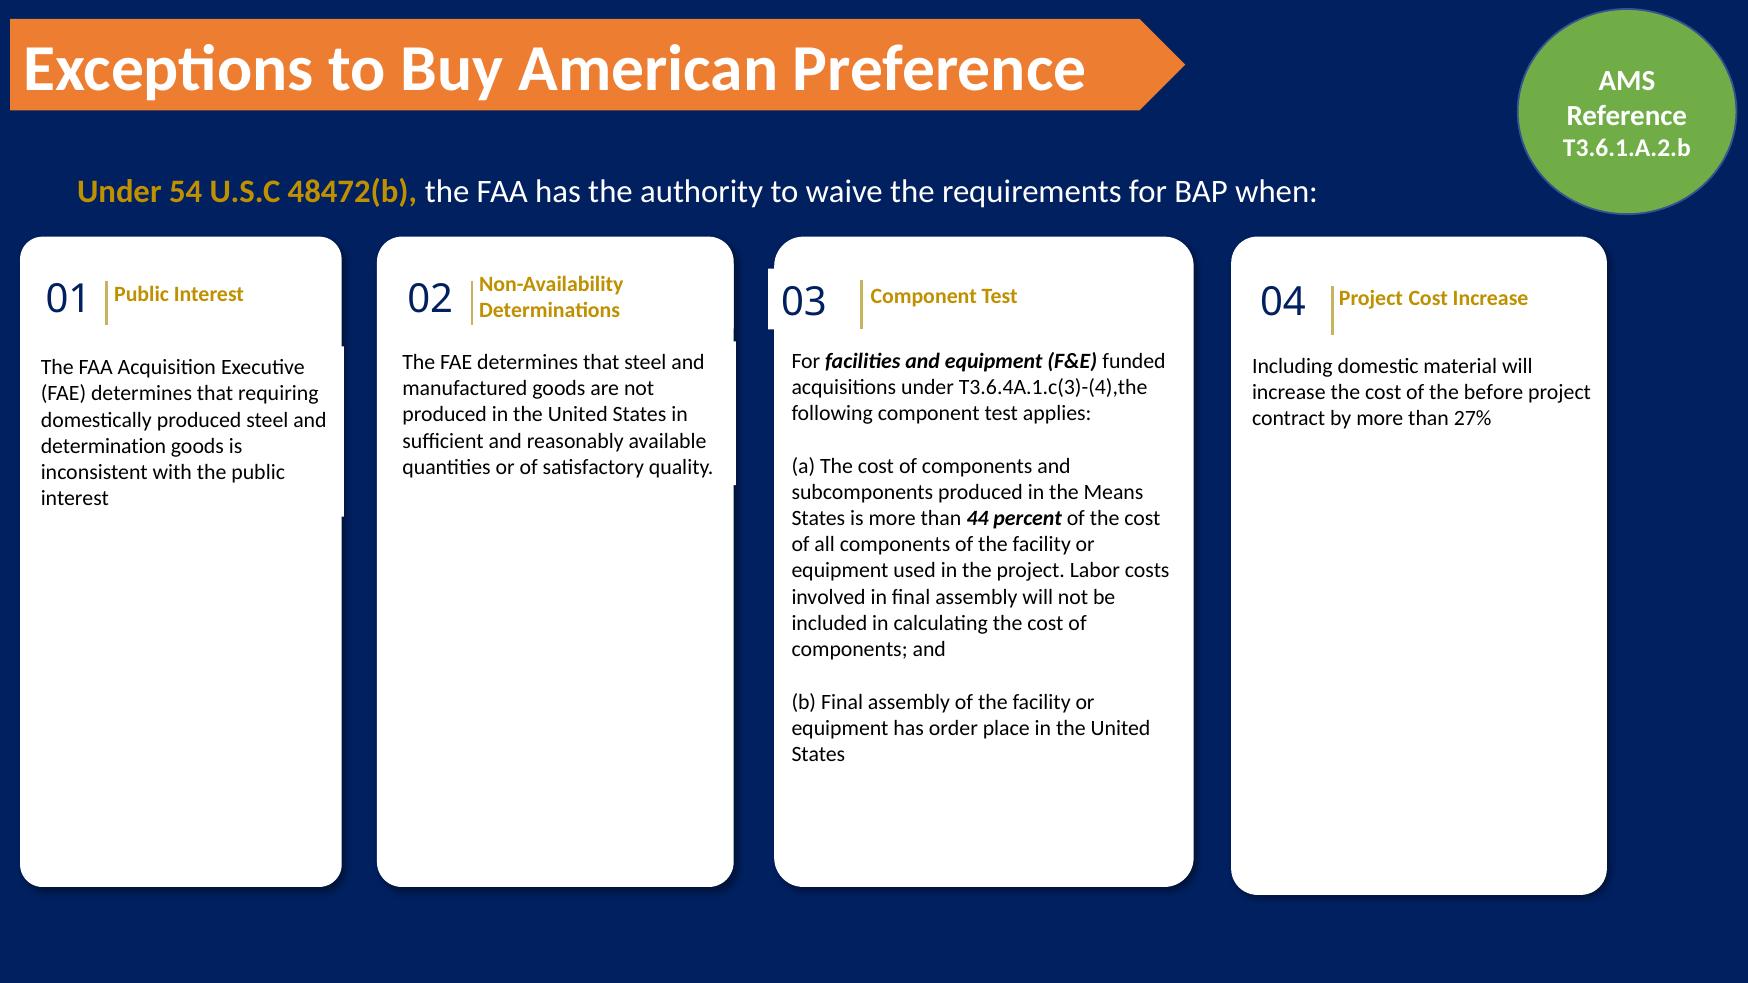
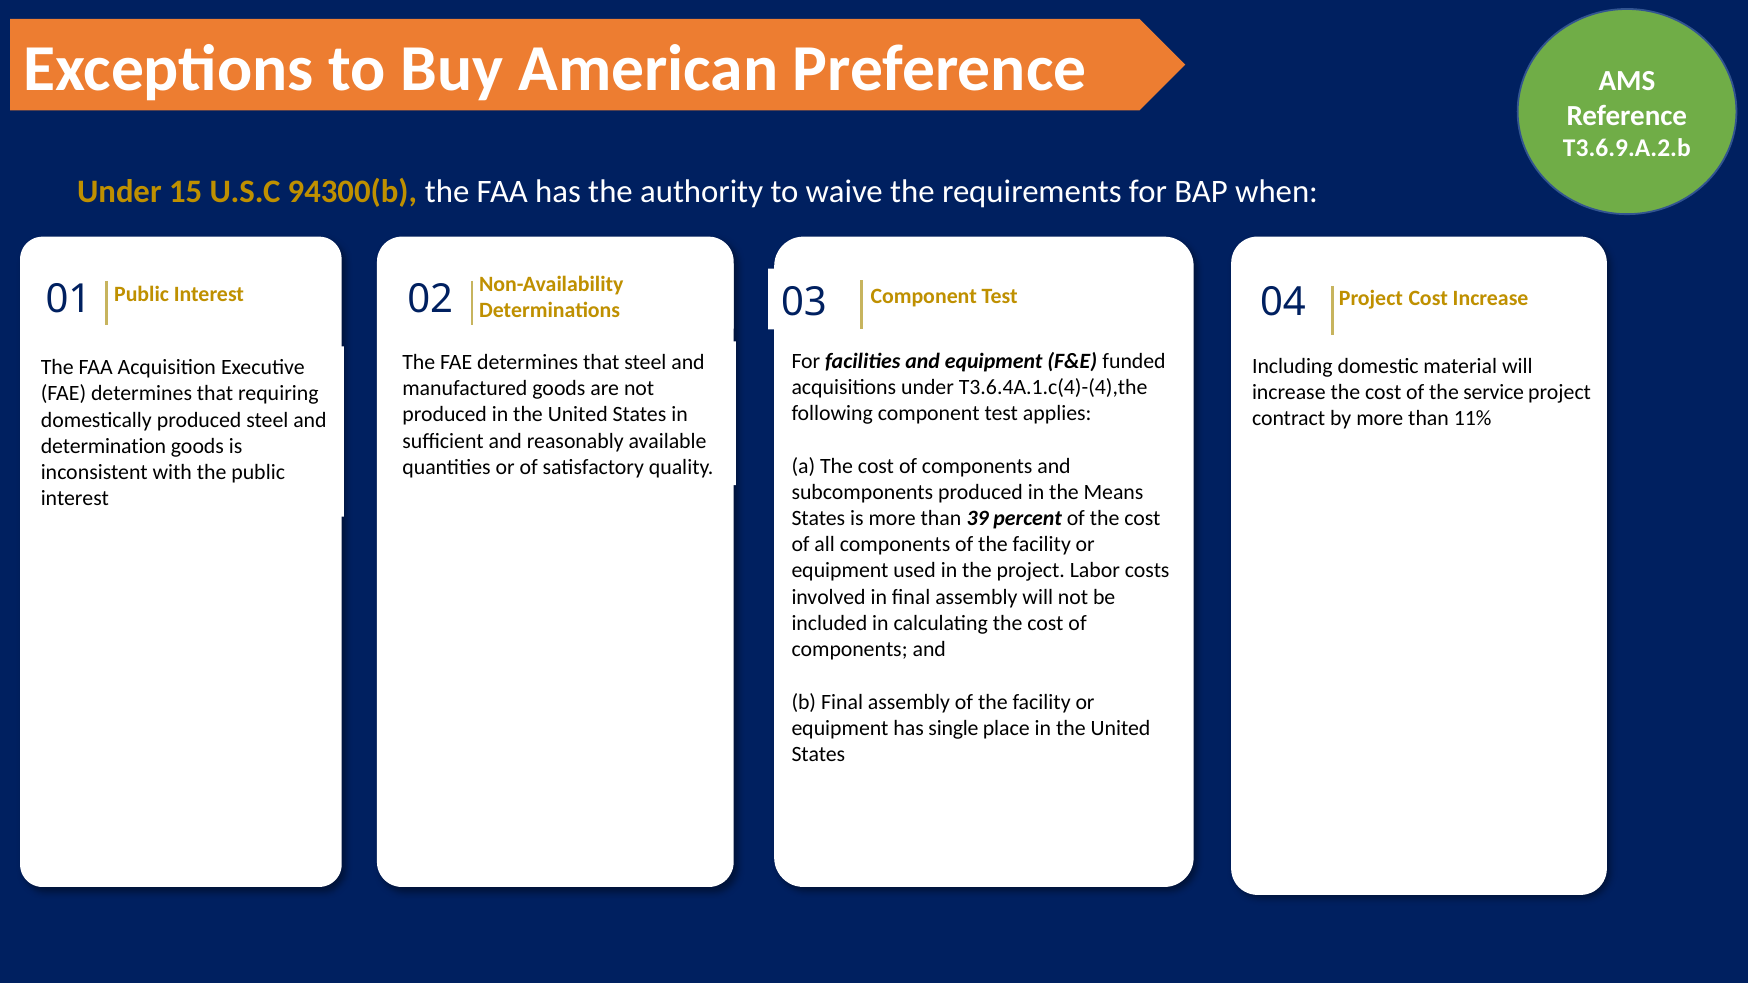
T3.6.1.A.2.b: T3.6.1.A.2.b -> T3.6.9.A.2.b
54: 54 -> 15
48472(b: 48472(b -> 94300(b
T3.6.4A.1.c(3)-(4),the: T3.6.4A.1.c(3)-(4),the -> T3.6.4A.1.c(4)-(4),the
before: before -> service
27%: 27% -> 11%
44: 44 -> 39
order: order -> single
